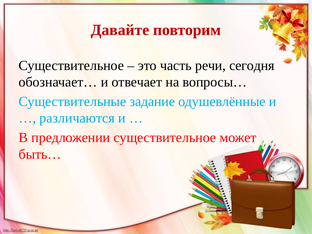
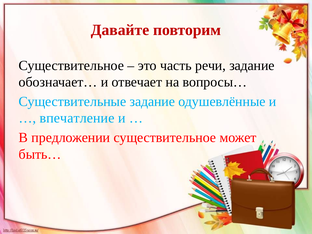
речи сегодня: сегодня -> задание
различаются: различаются -> впечатление
